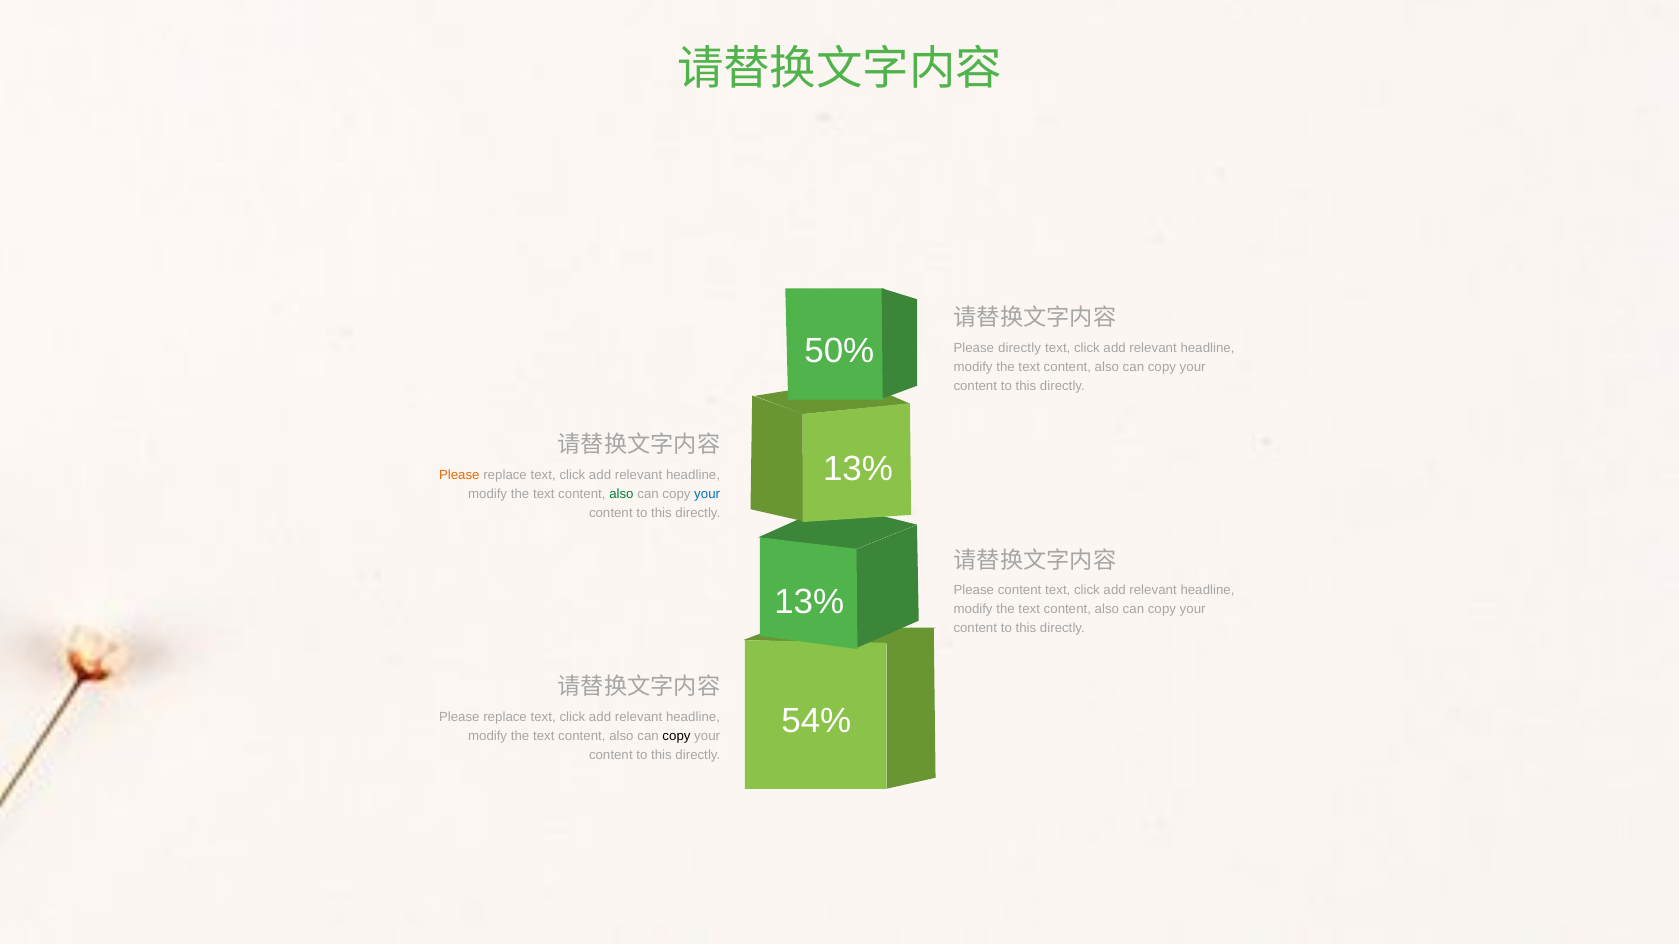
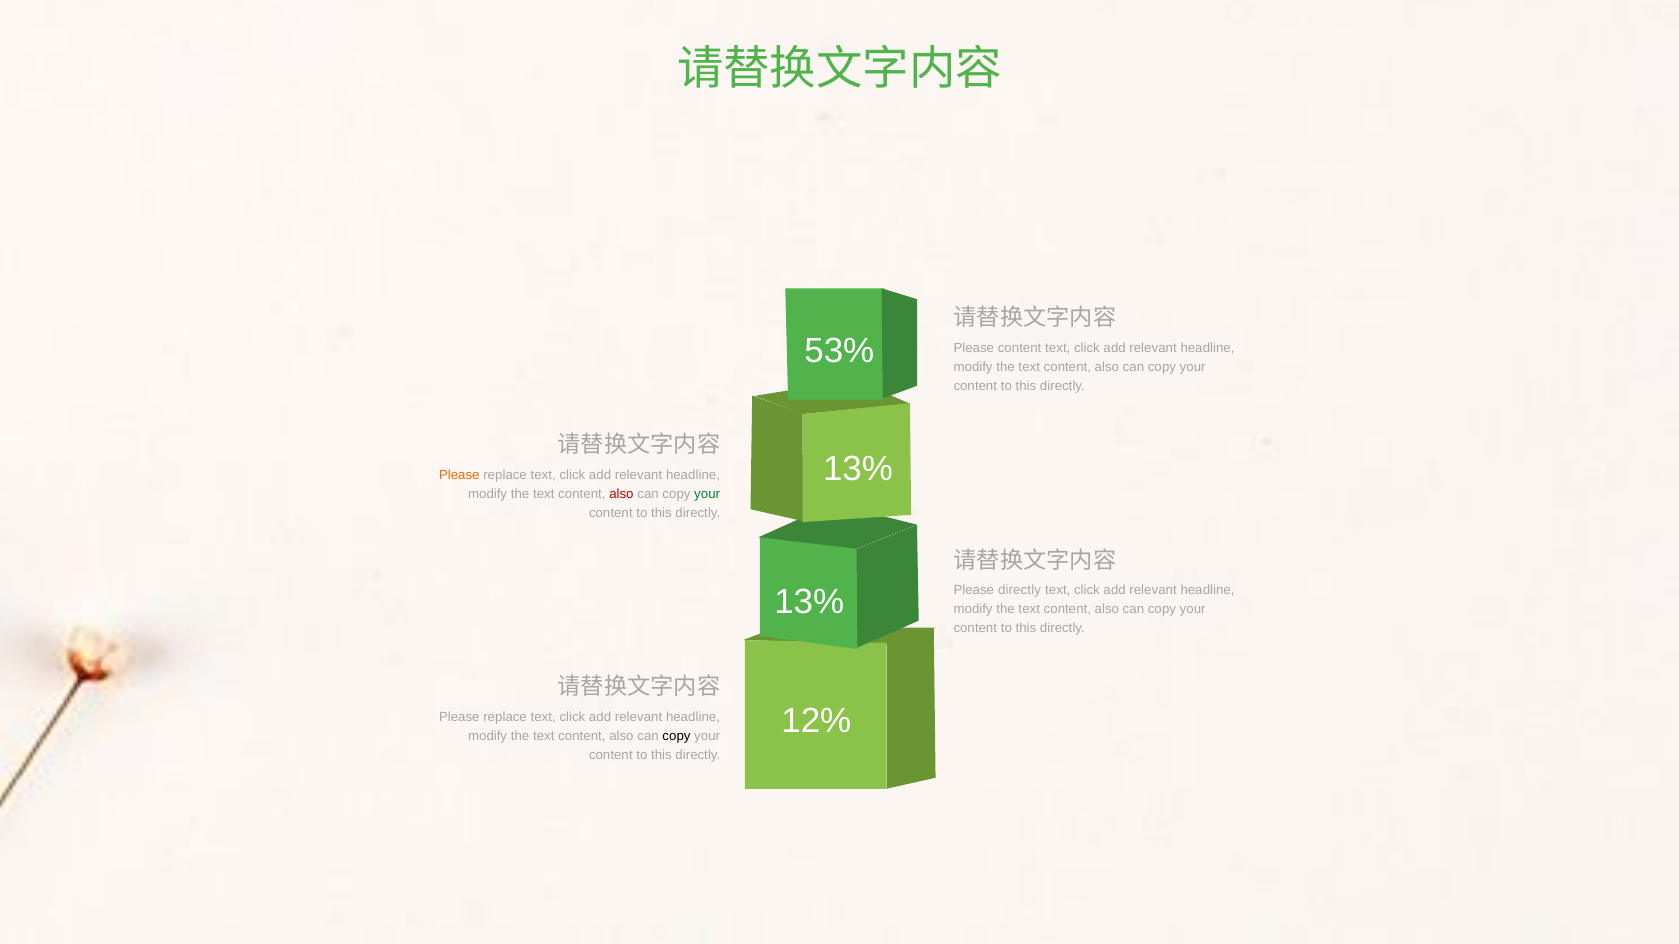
50%: 50% -> 53%
Please directly: directly -> content
also at (621, 494) colour: green -> red
your at (707, 494) colour: blue -> green
Please content: content -> directly
54%: 54% -> 12%
